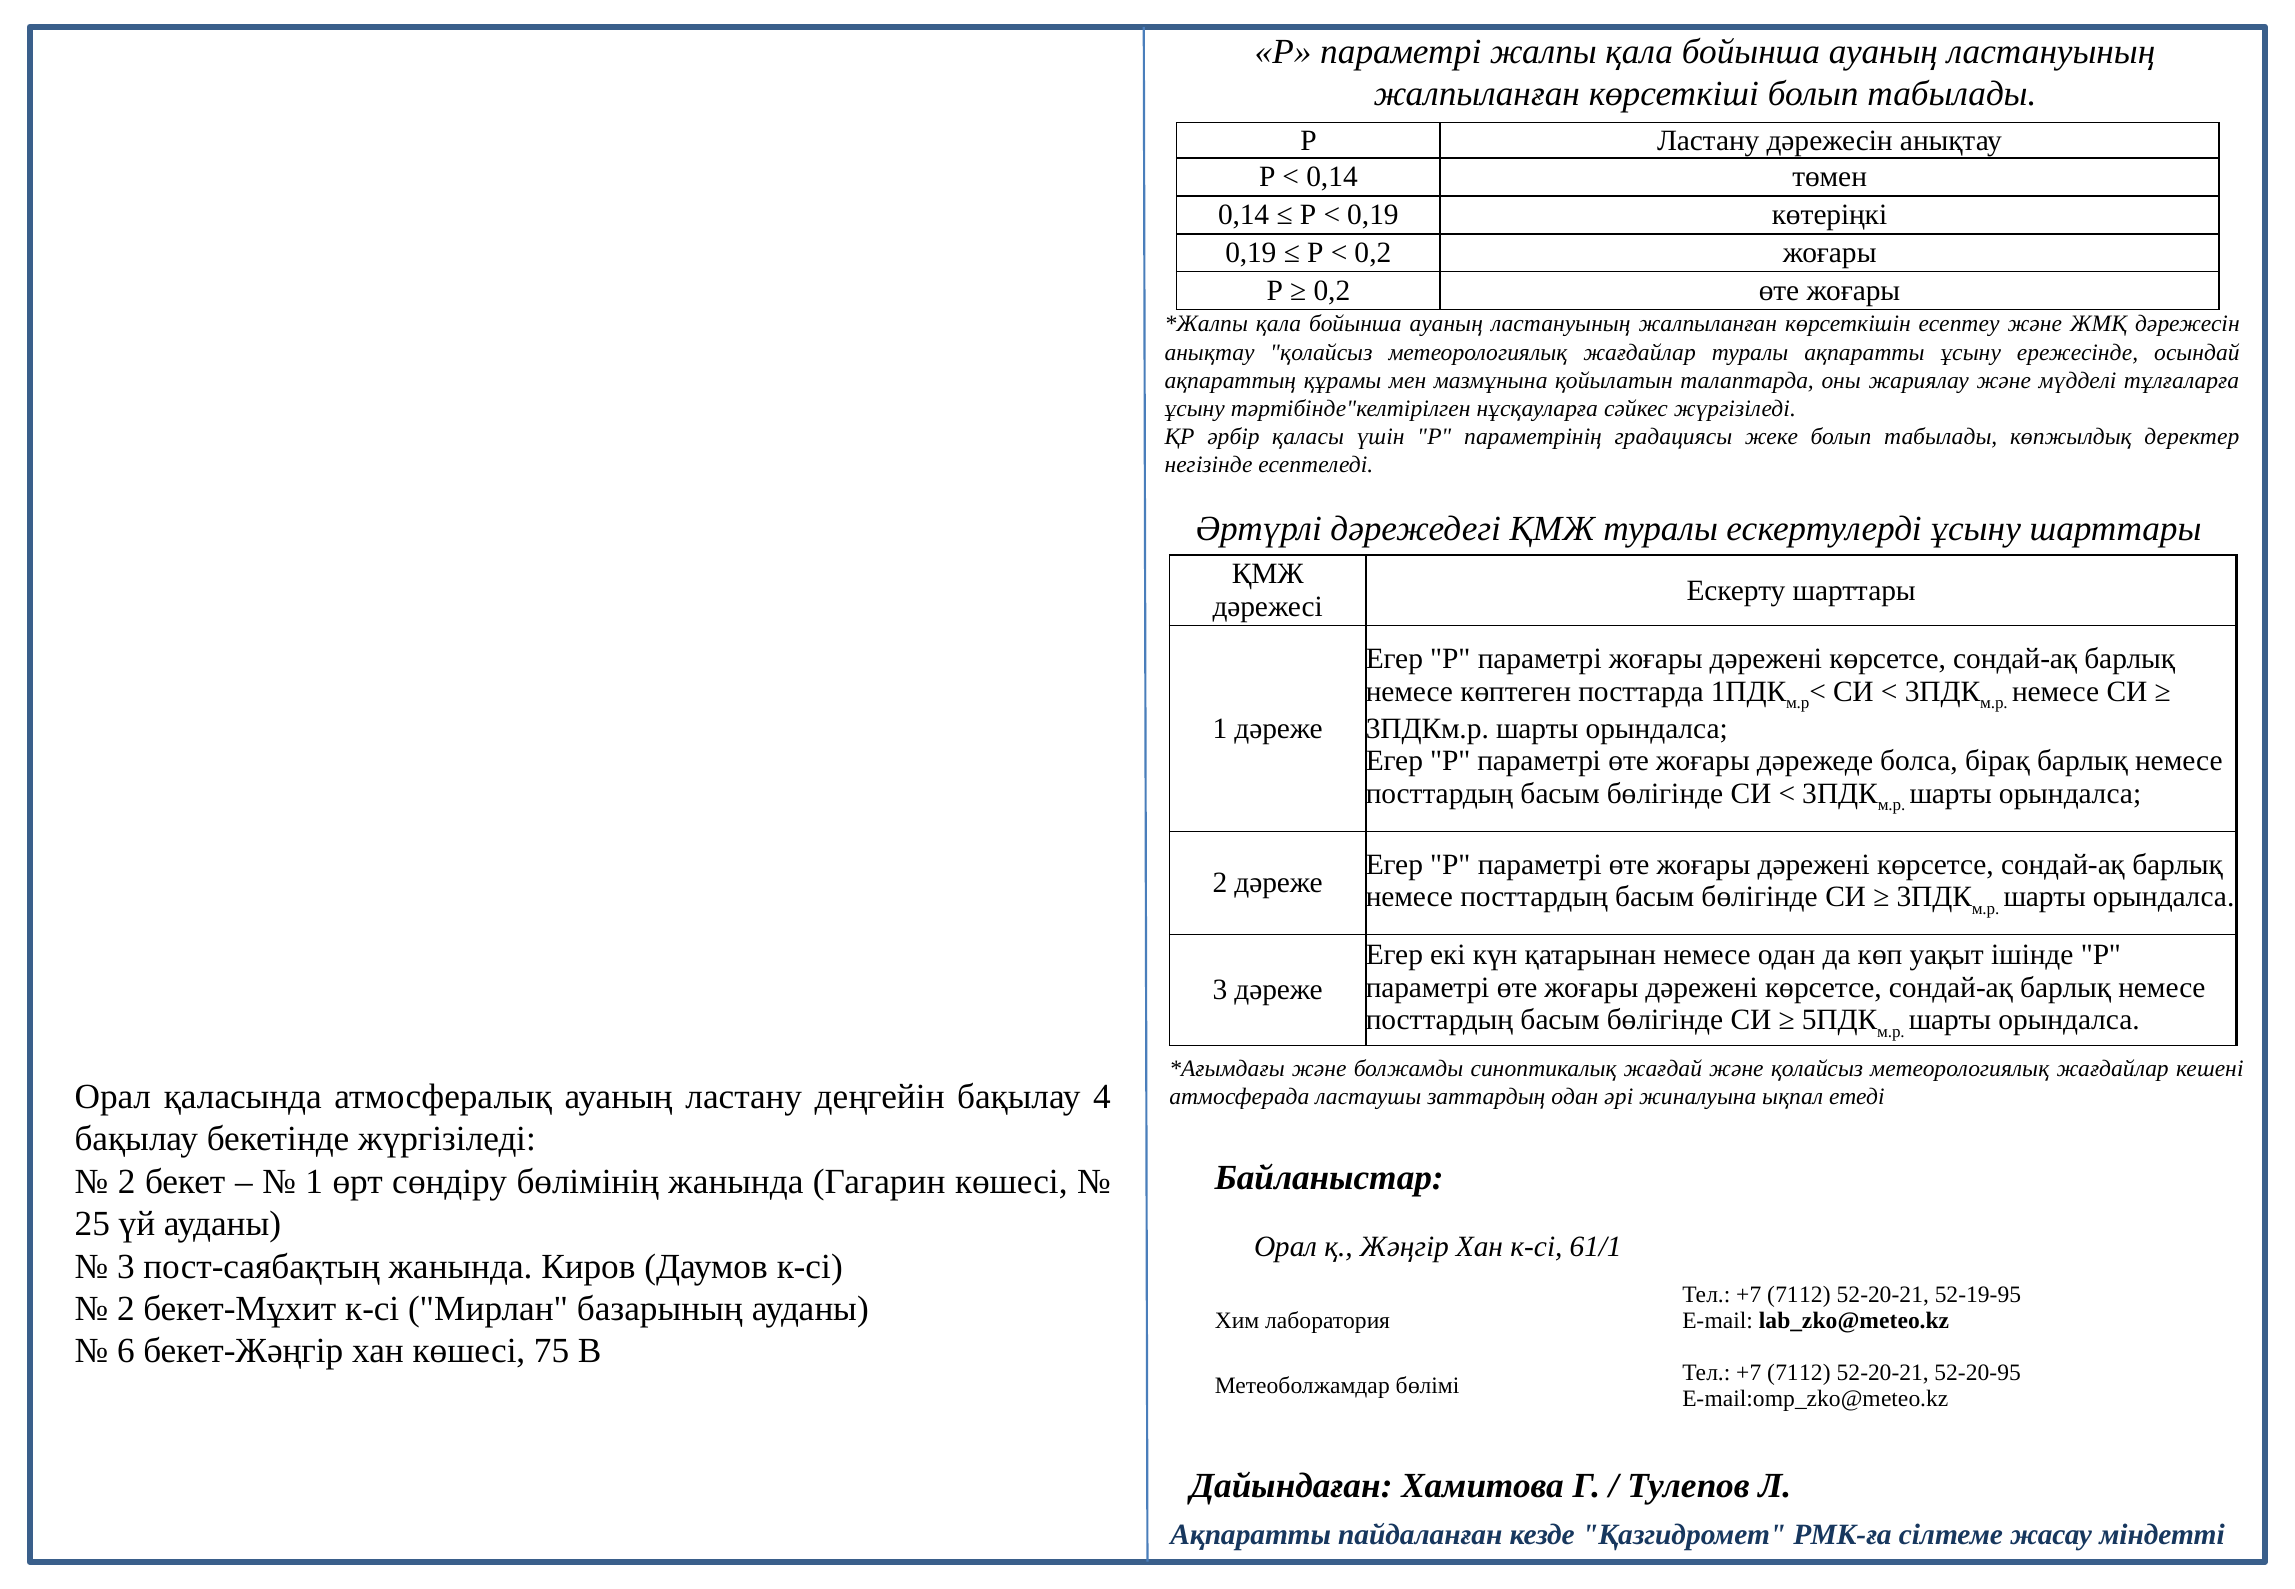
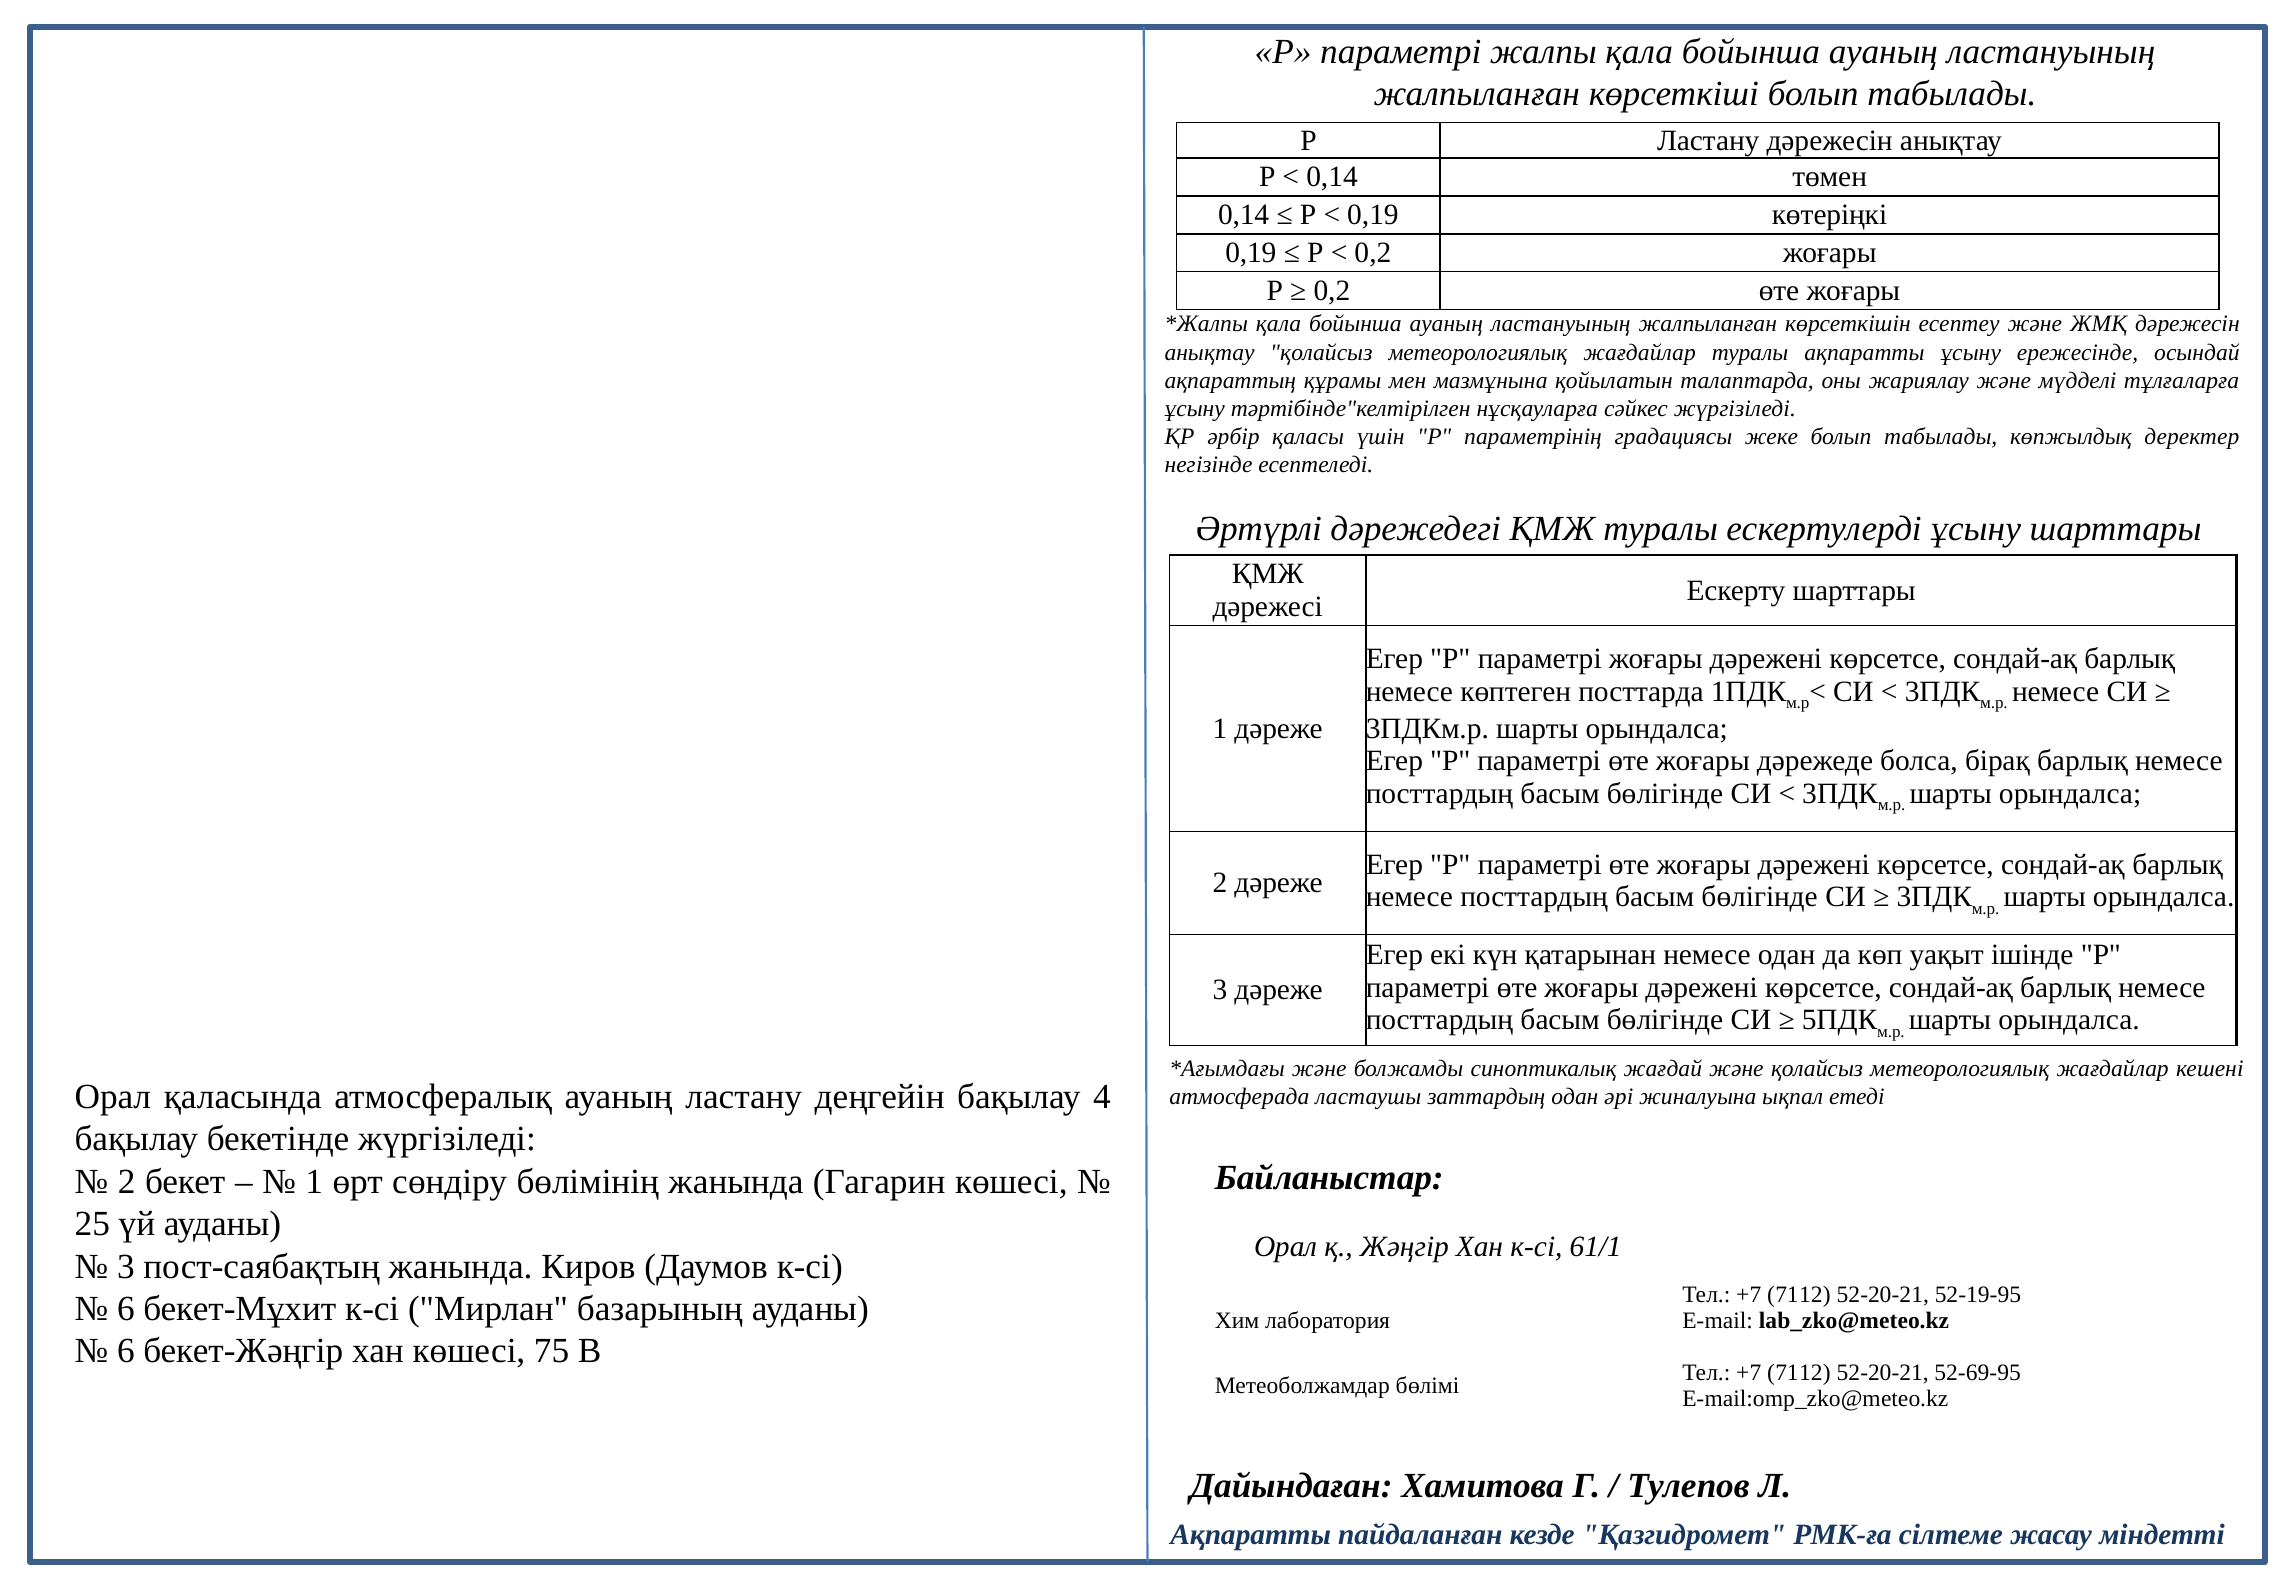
2 at (126, 1309): 2 -> 6
52-20-95: 52-20-95 -> 52-69-95
